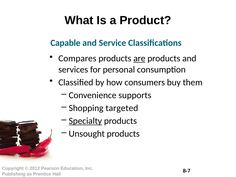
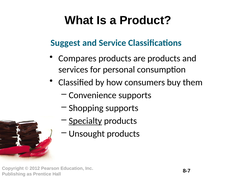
Capable: Capable -> Suggest
are underline: present -> none
Shopping targeted: targeted -> supports
